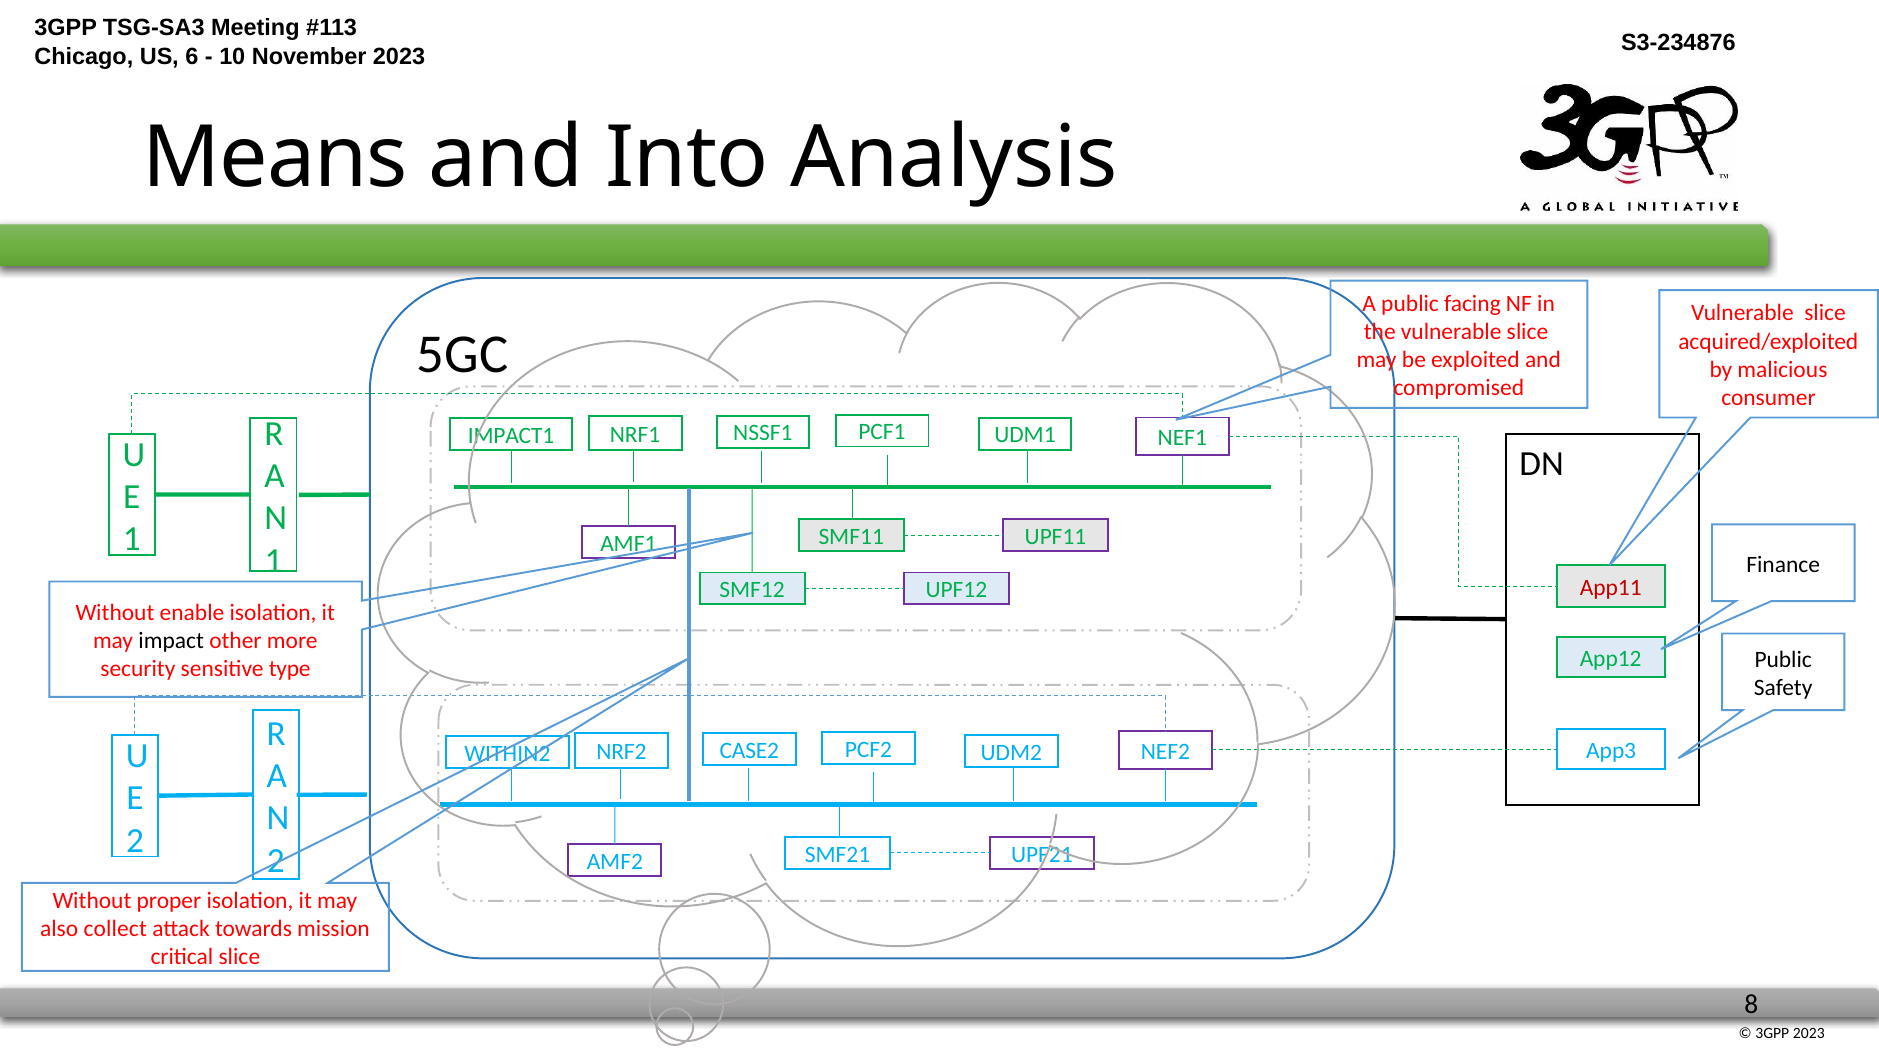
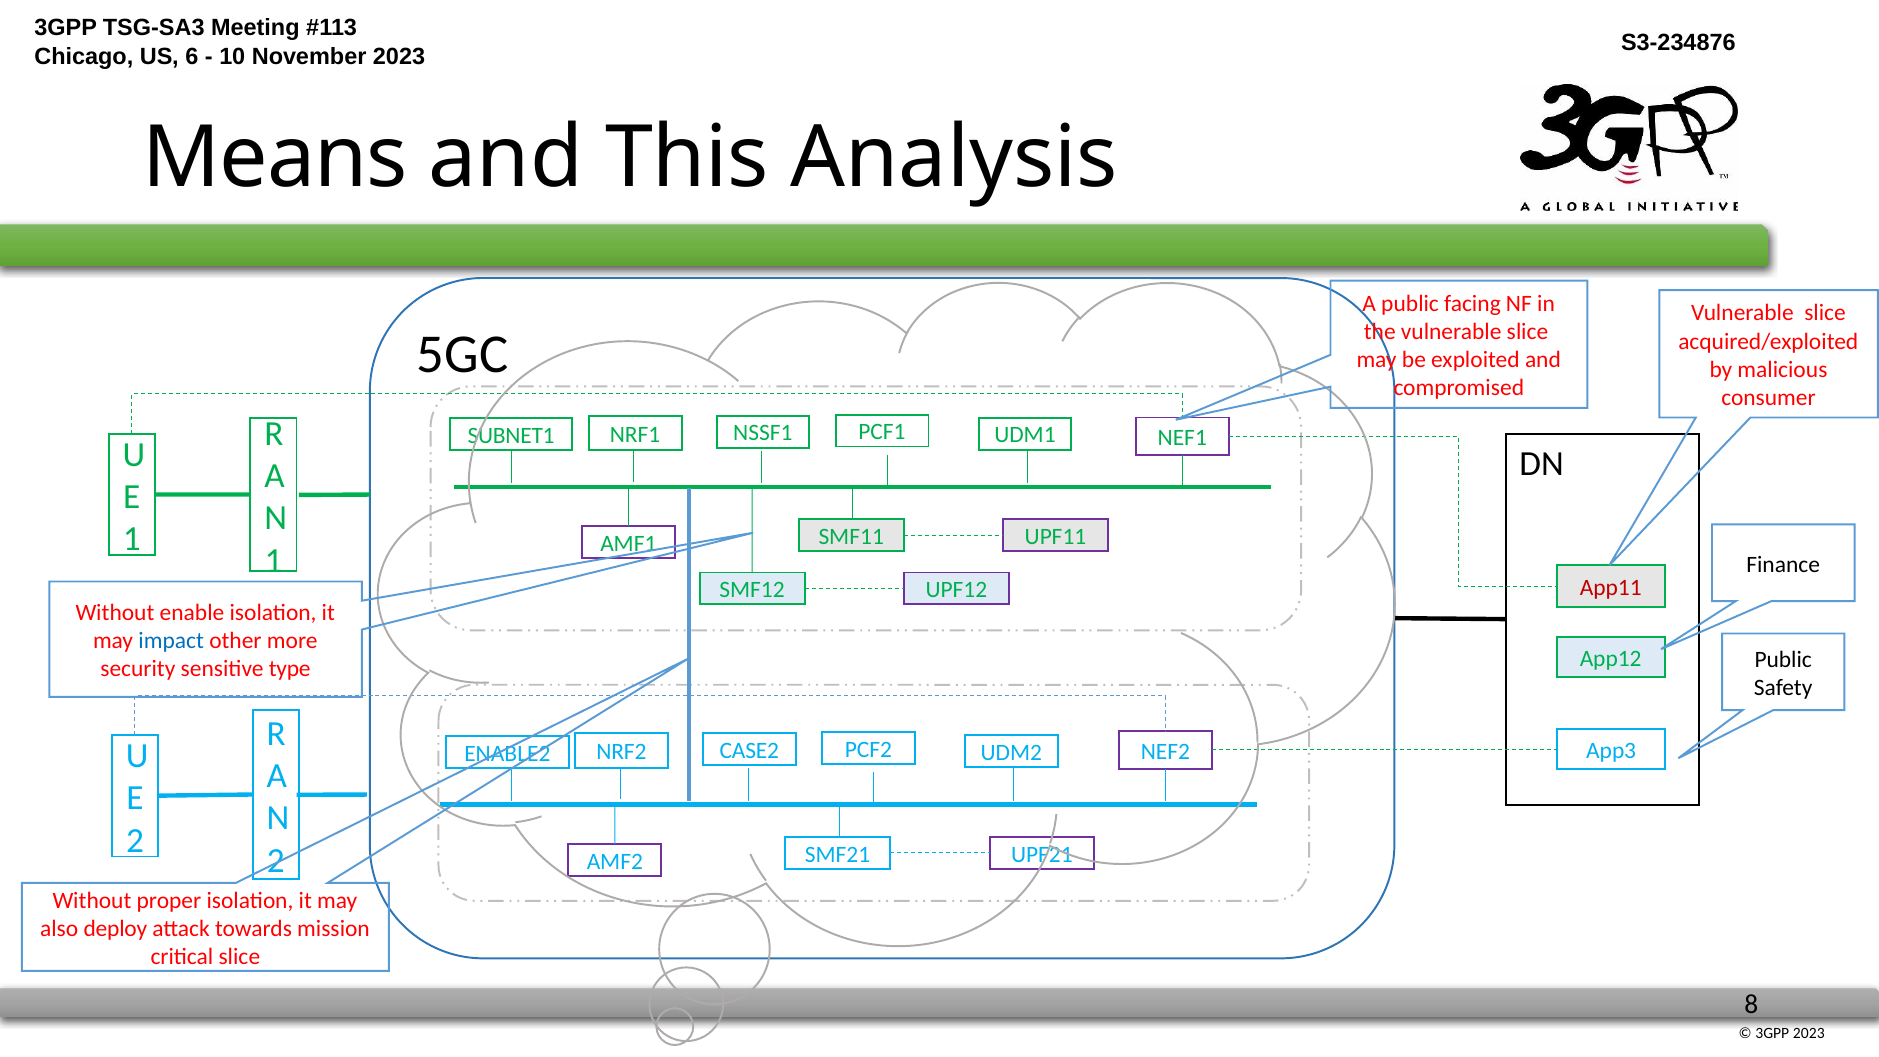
Into: Into -> This
IMPACT1: IMPACT1 -> SUBNET1
impact colour: black -> blue
WITHIN2: WITHIN2 -> ENABLE2
collect: collect -> deploy
